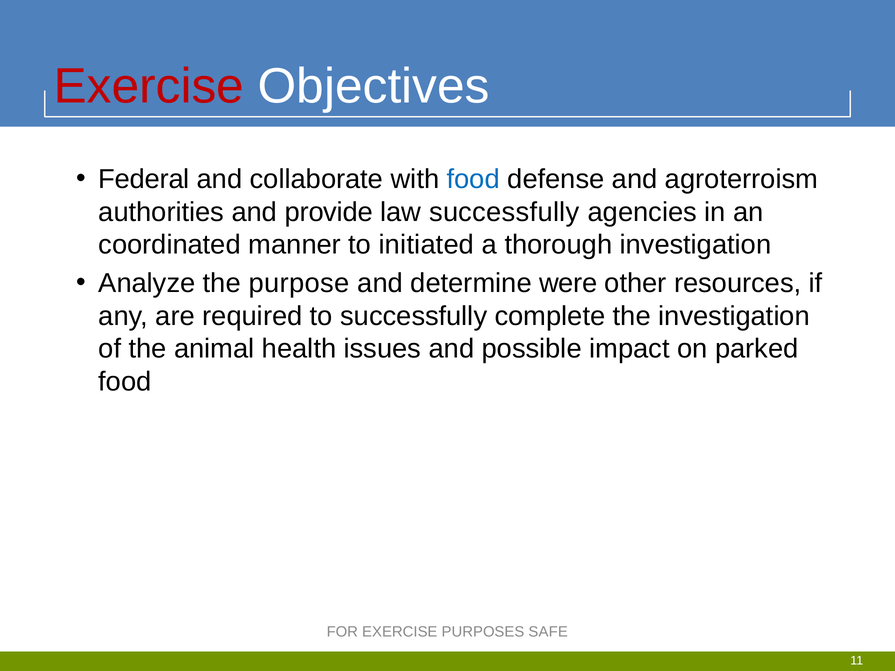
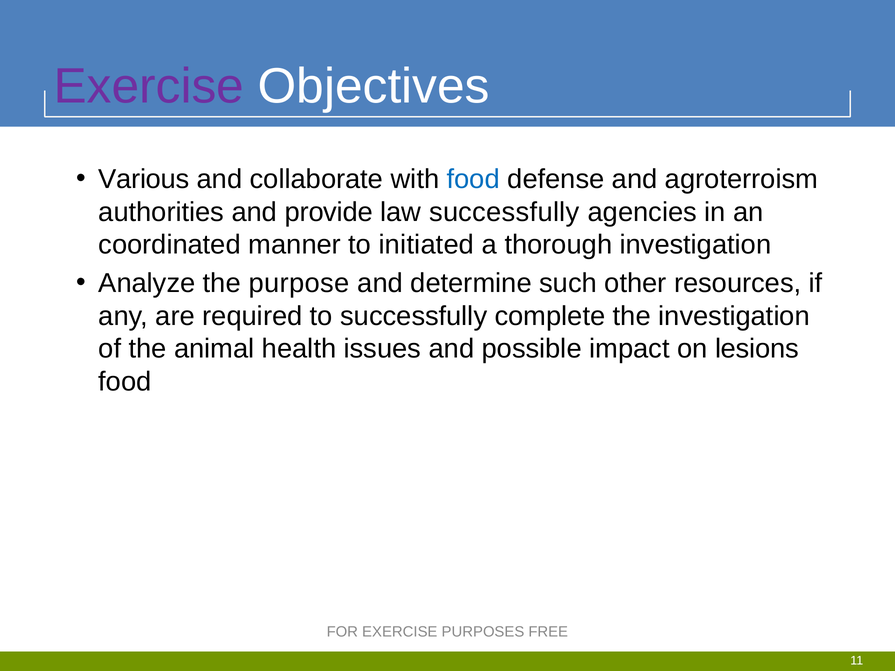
Exercise at (149, 86) colour: red -> purple
Federal: Federal -> Various
were: were -> such
parked: parked -> lesions
SAFE: SAFE -> FREE
